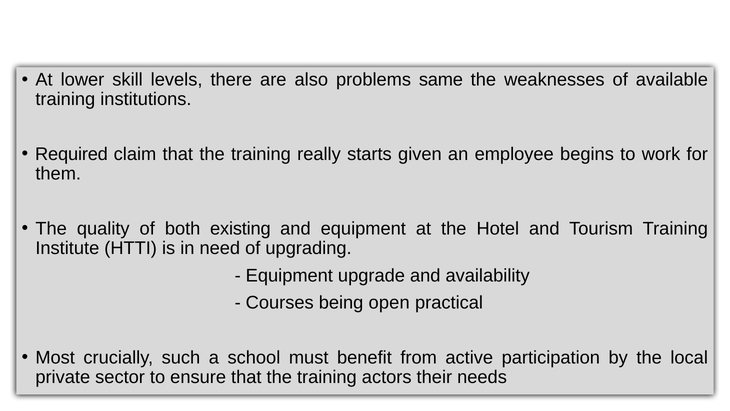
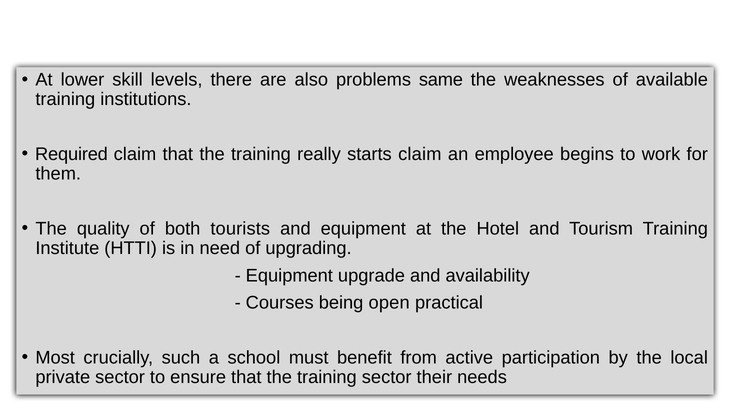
starts given: given -> claim
existing: existing -> tourists
training actors: actors -> sector
